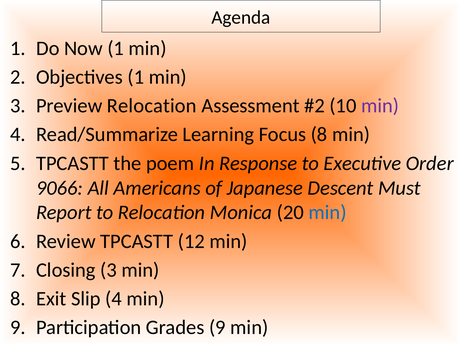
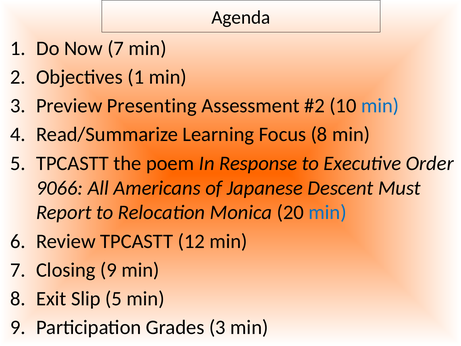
Now 1: 1 -> 7
Preview Relocation: Relocation -> Presenting
min at (380, 106) colour: purple -> blue
Closing 3: 3 -> 9
Slip 4: 4 -> 5
Grades 9: 9 -> 3
